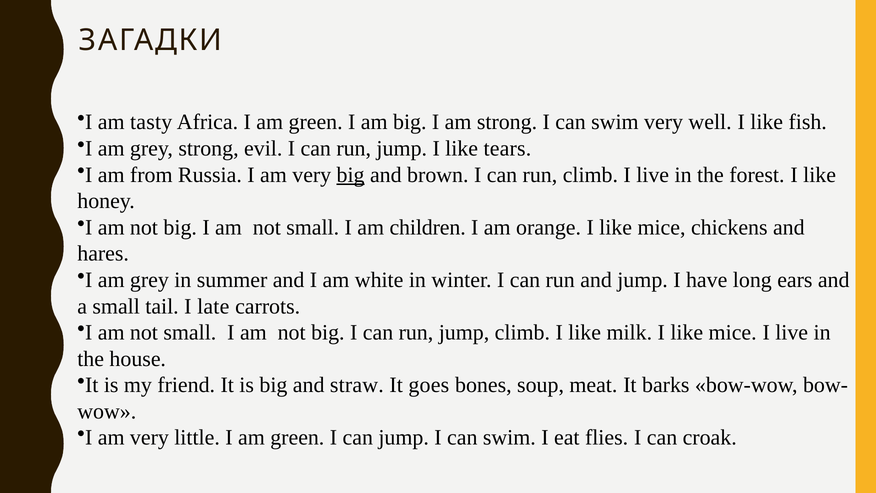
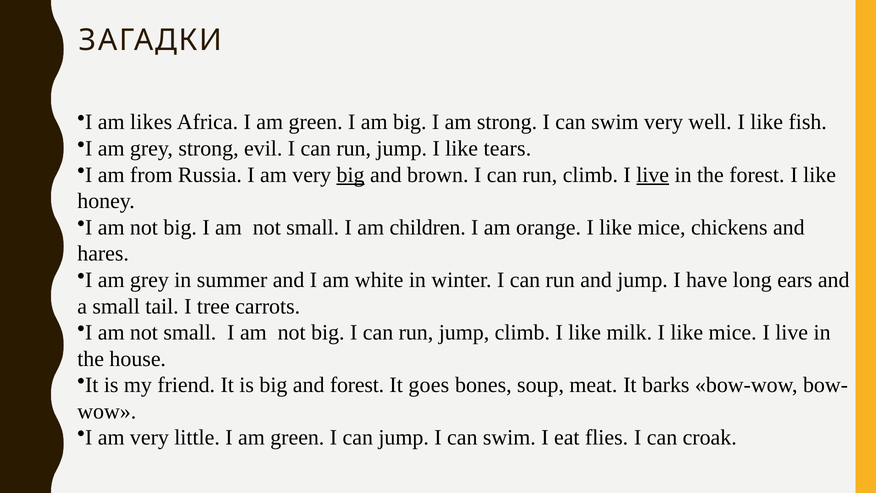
tasty: tasty -> likes
live at (653, 175) underline: none -> present
late: late -> tree
and straw: straw -> forest
